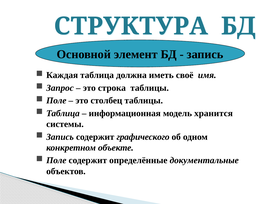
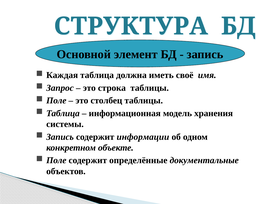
хранится: хранится -> хранения
графического: графического -> информации
